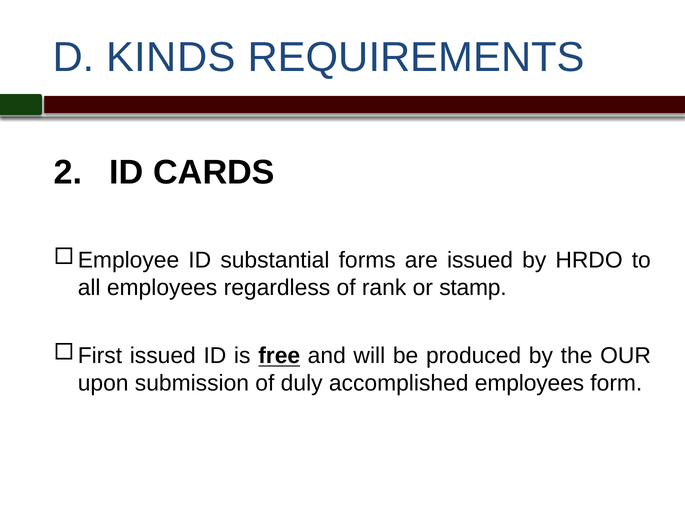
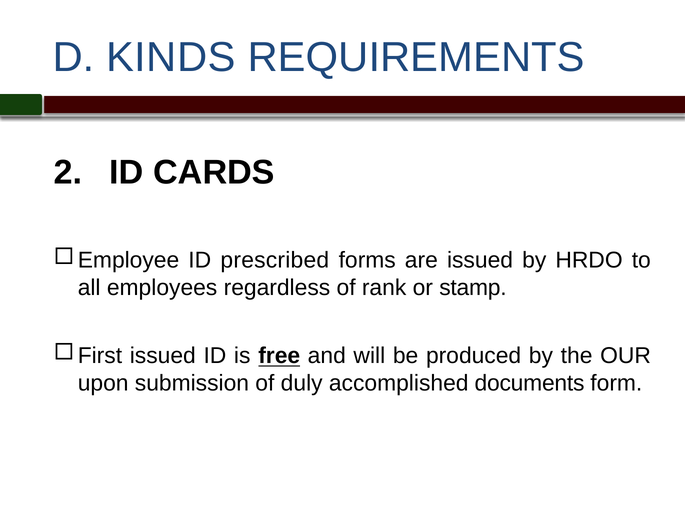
substantial: substantial -> prescribed
accomplished employees: employees -> documents
